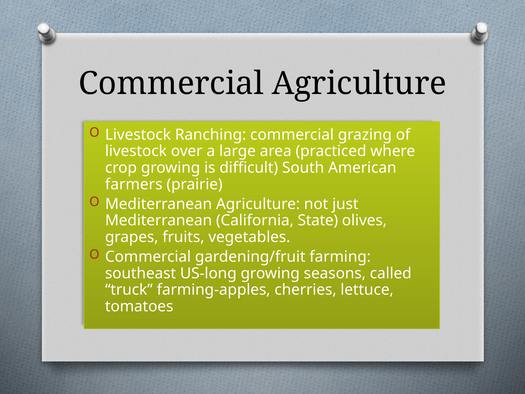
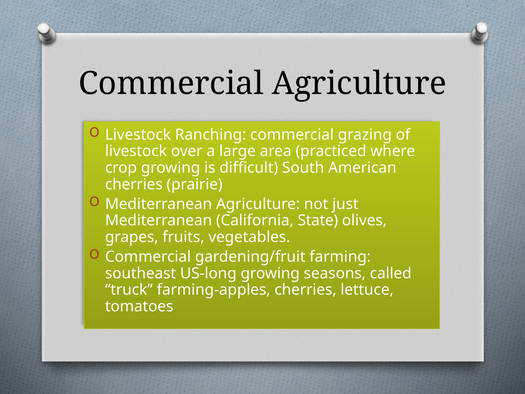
farmers at (134, 184): farmers -> cherries
